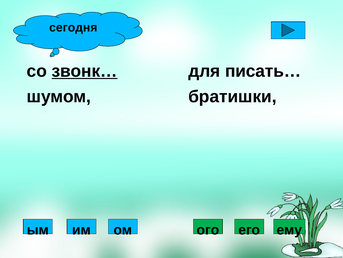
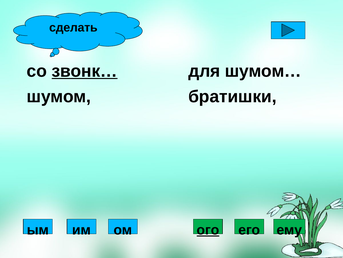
сегодня: сегодня -> сделать
писать…: писать… -> шумом…
ого underline: none -> present
